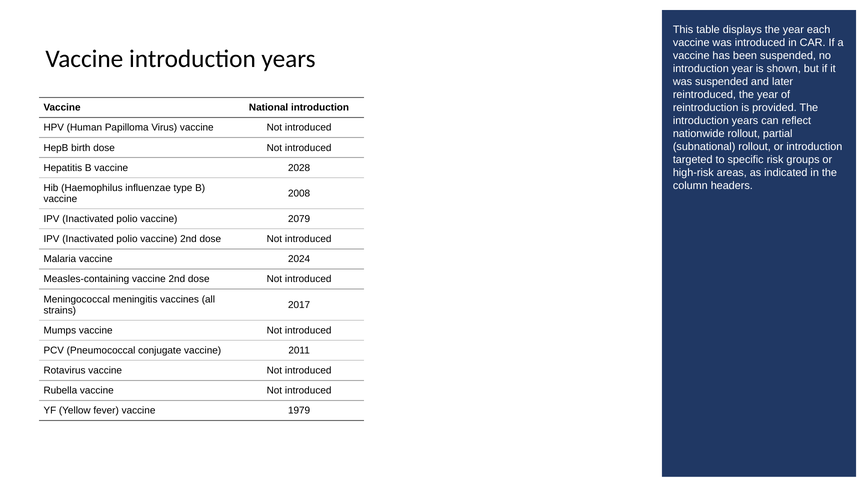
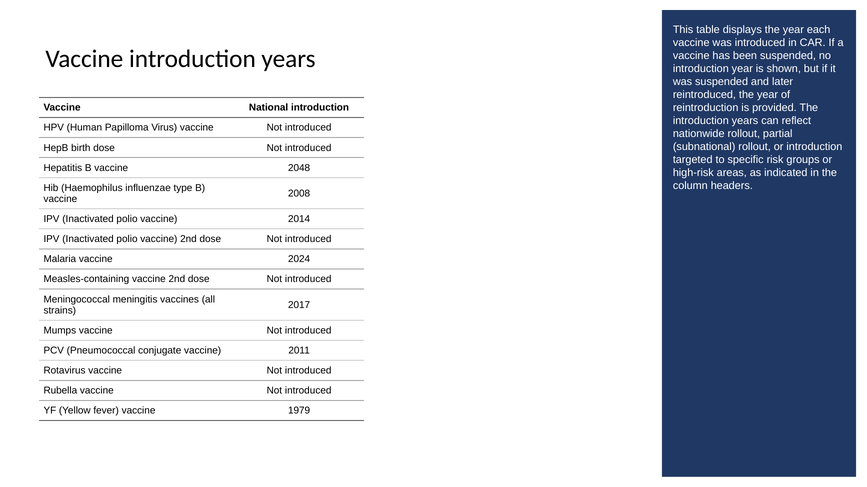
2028: 2028 -> 2048
2079: 2079 -> 2014
